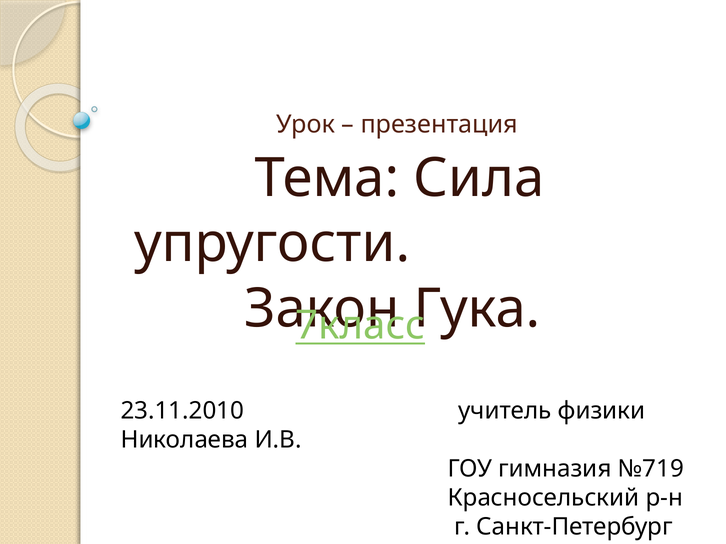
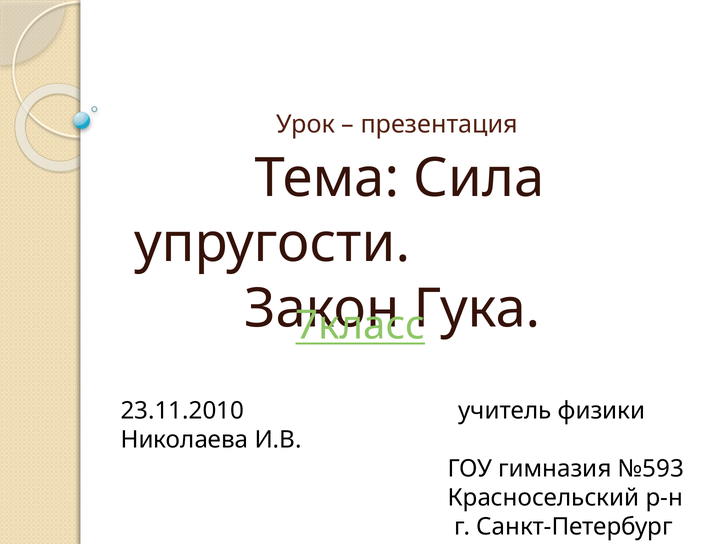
№719: №719 -> №593
